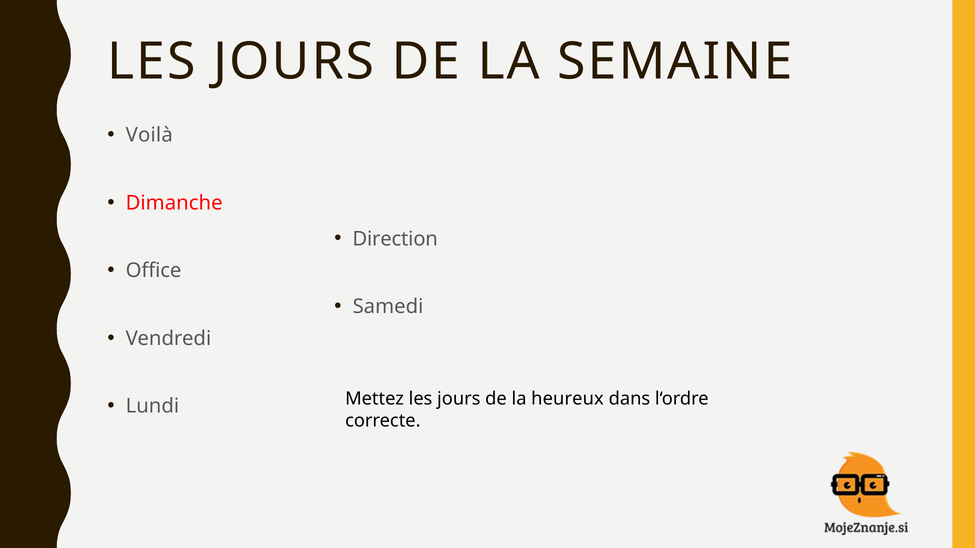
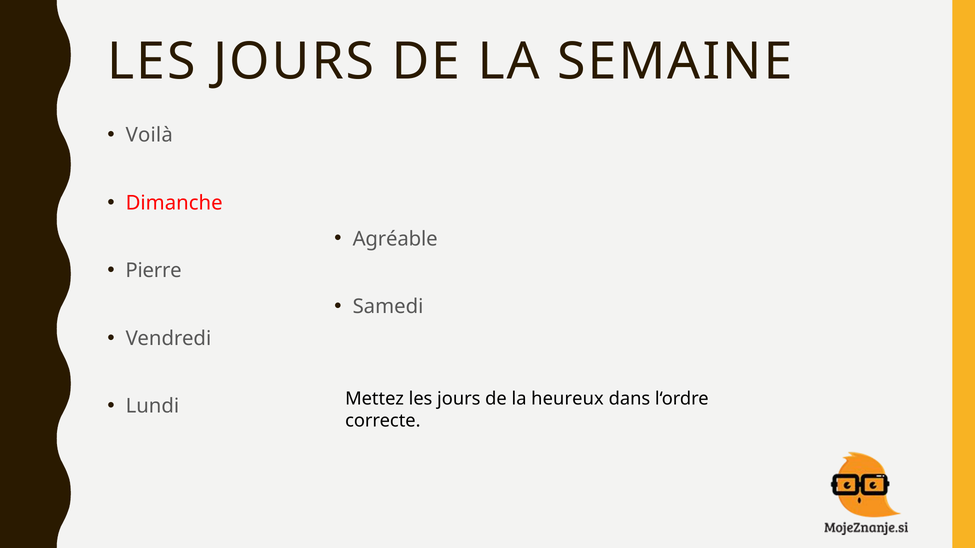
Direction: Direction -> Agréable
Office: Office -> Pierre
